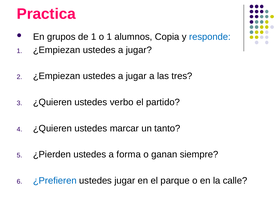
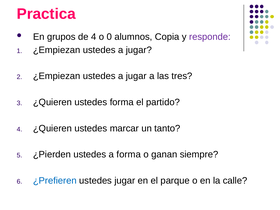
de 1: 1 -> 4
o 1: 1 -> 0
responde colour: blue -> purple
ustedes verbo: verbo -> forma
